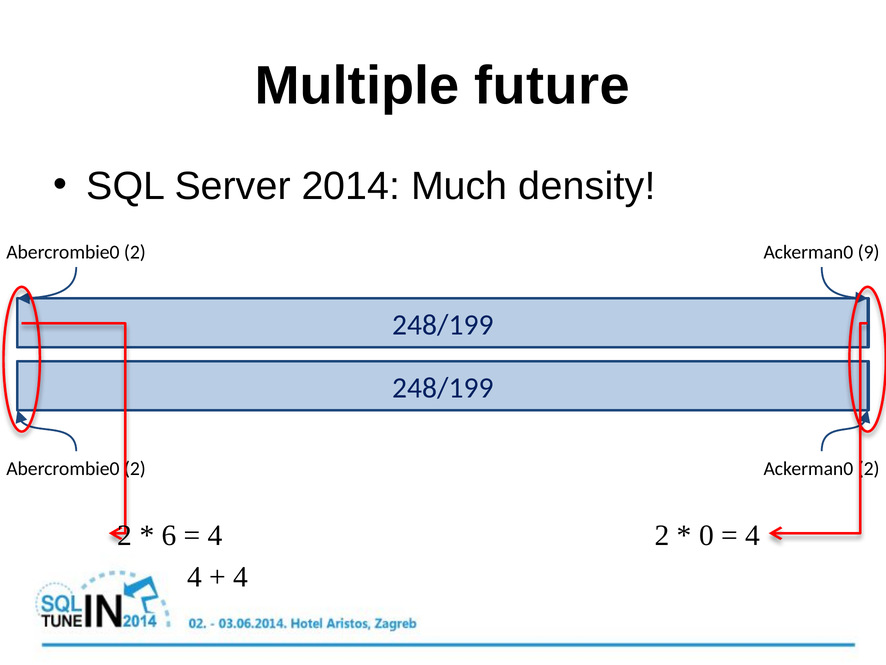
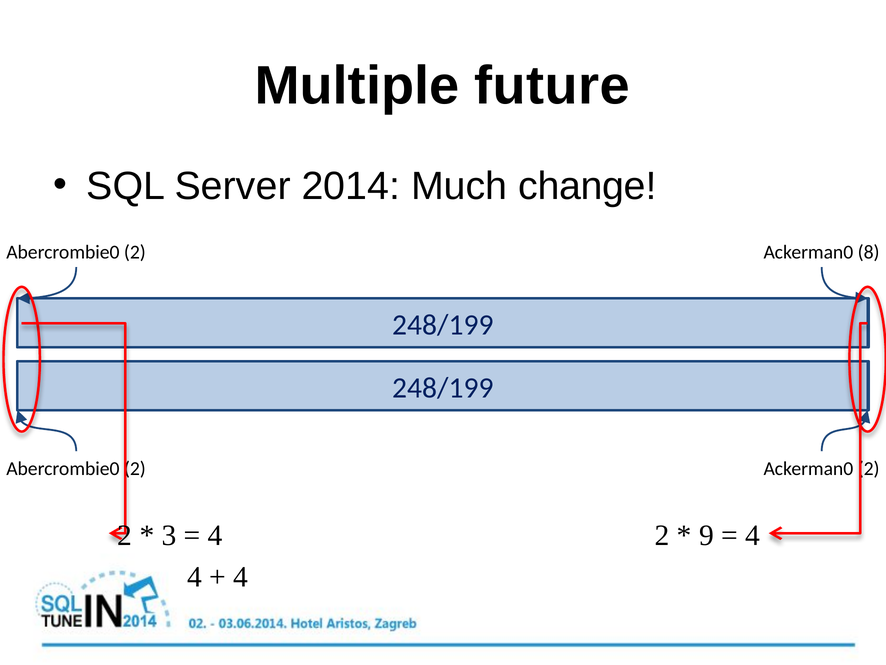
density: density -> change
9: 9 -> 8
6: 6 -> 3
0: 0 -> 9
